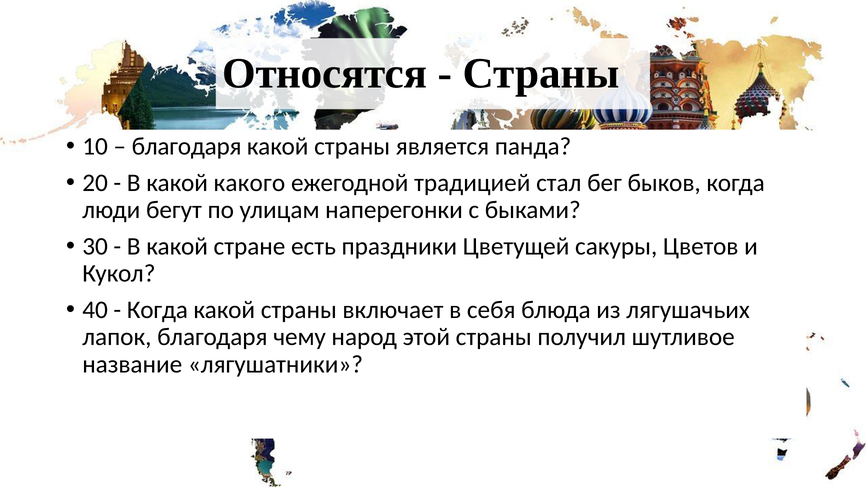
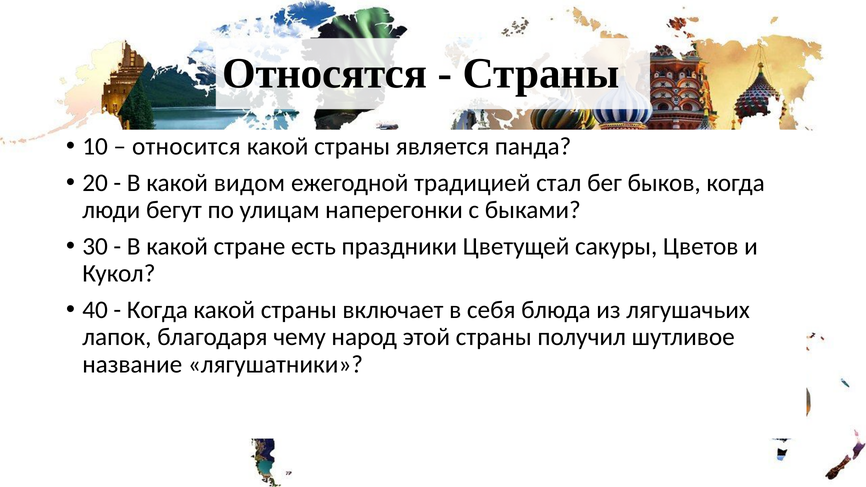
благодаря at (187, 146): благодаря -> относится
какого: какого -> видом
